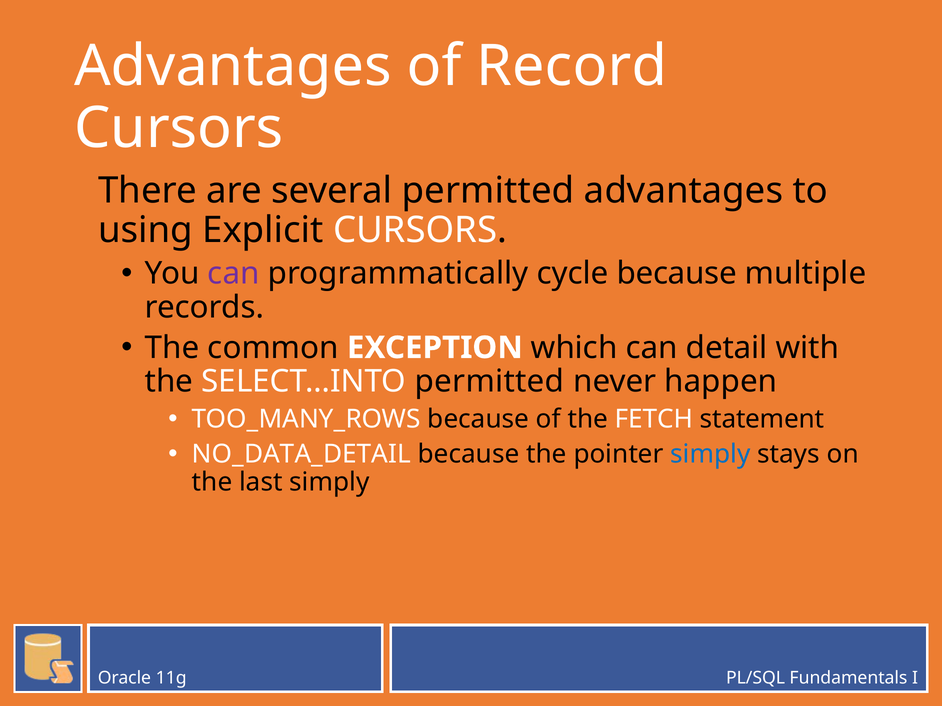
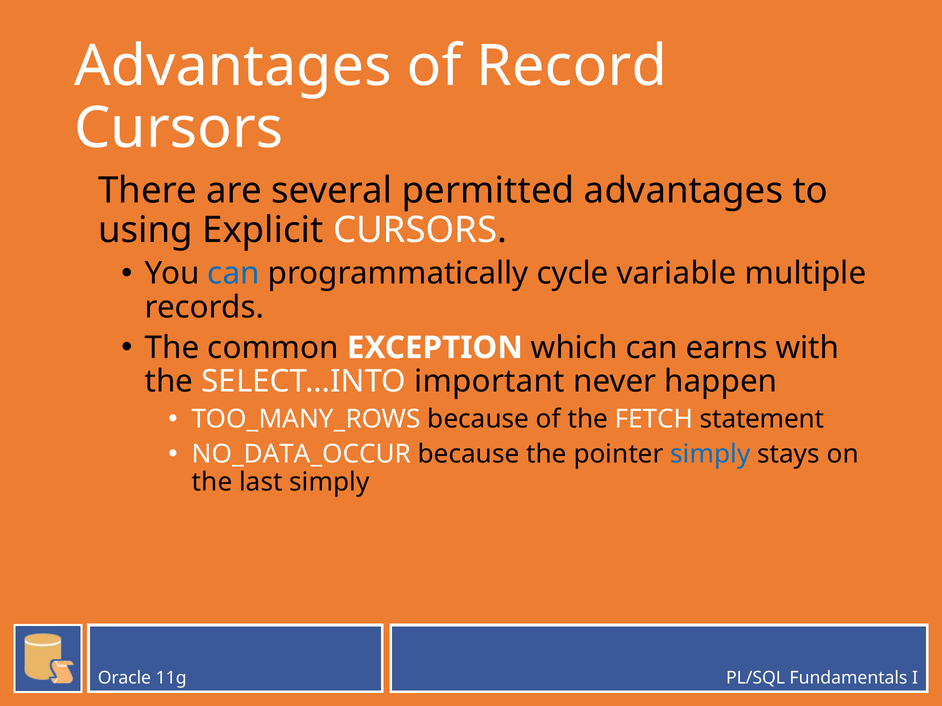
can at (234, 274) colour: purple -> blue
cycle because: because -> variable
detail: detail -> earns
SELECT…INTO permitted: permitted -> important
NO_DATA_DETAIL: NO_DATA_DETAIL -> NO_DATA_OCCUR
